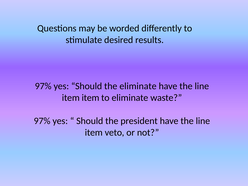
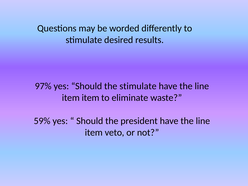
the eliminate: eliminate -> stimulate
97% at (42, 121): 97% -> 59%
